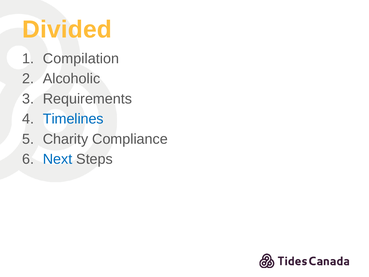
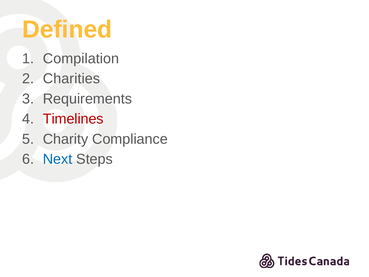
Divided: Divided -> Defined
Alcoholic: Alcoholic -> Charities
Timelines colour: blue -> red
